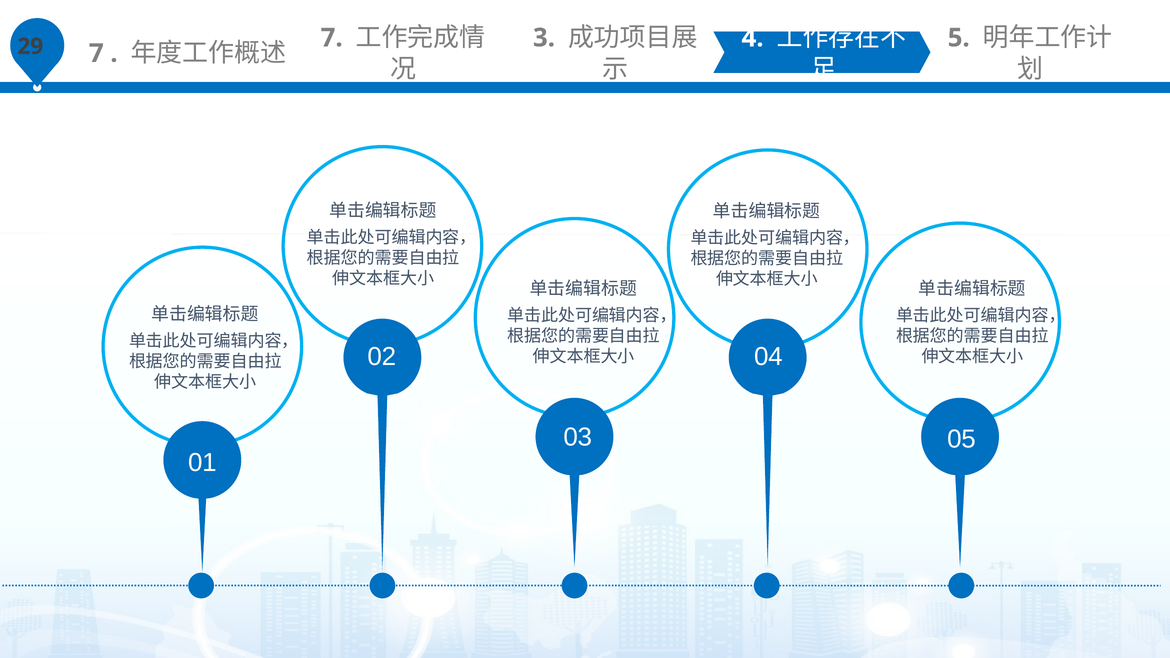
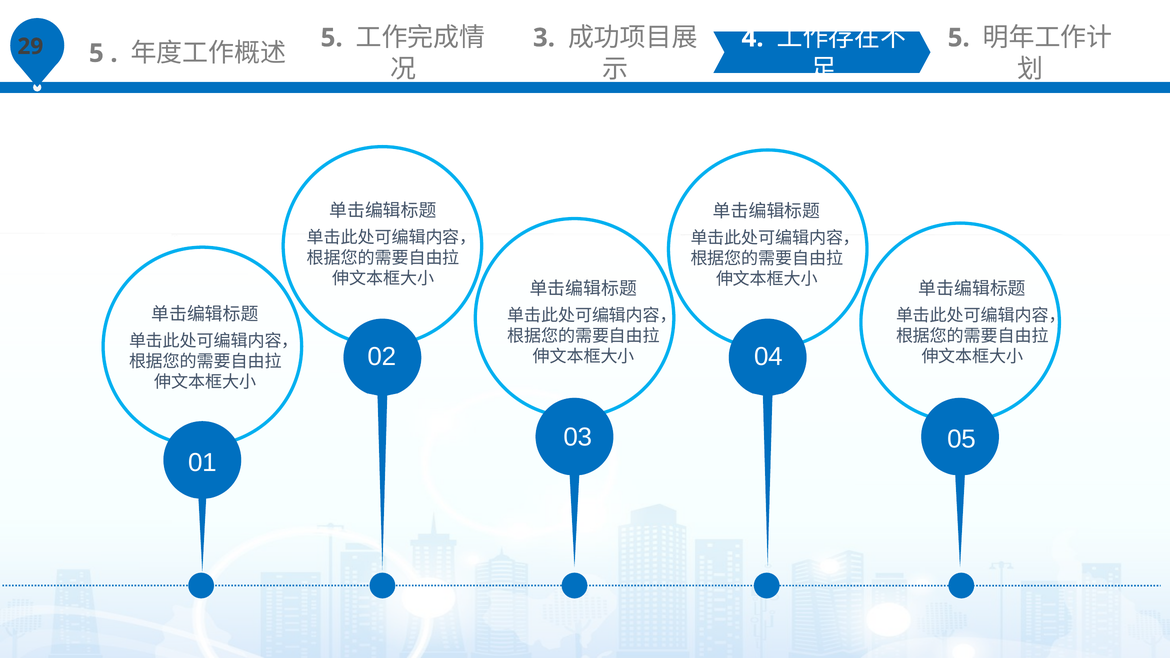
7 at (96, 53): 7 -> 5
7 at (332, 38): 7 -> 5
